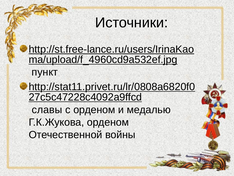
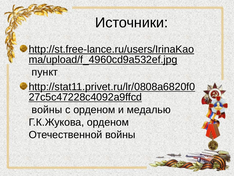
славы at (47, 109): славы -> войны
